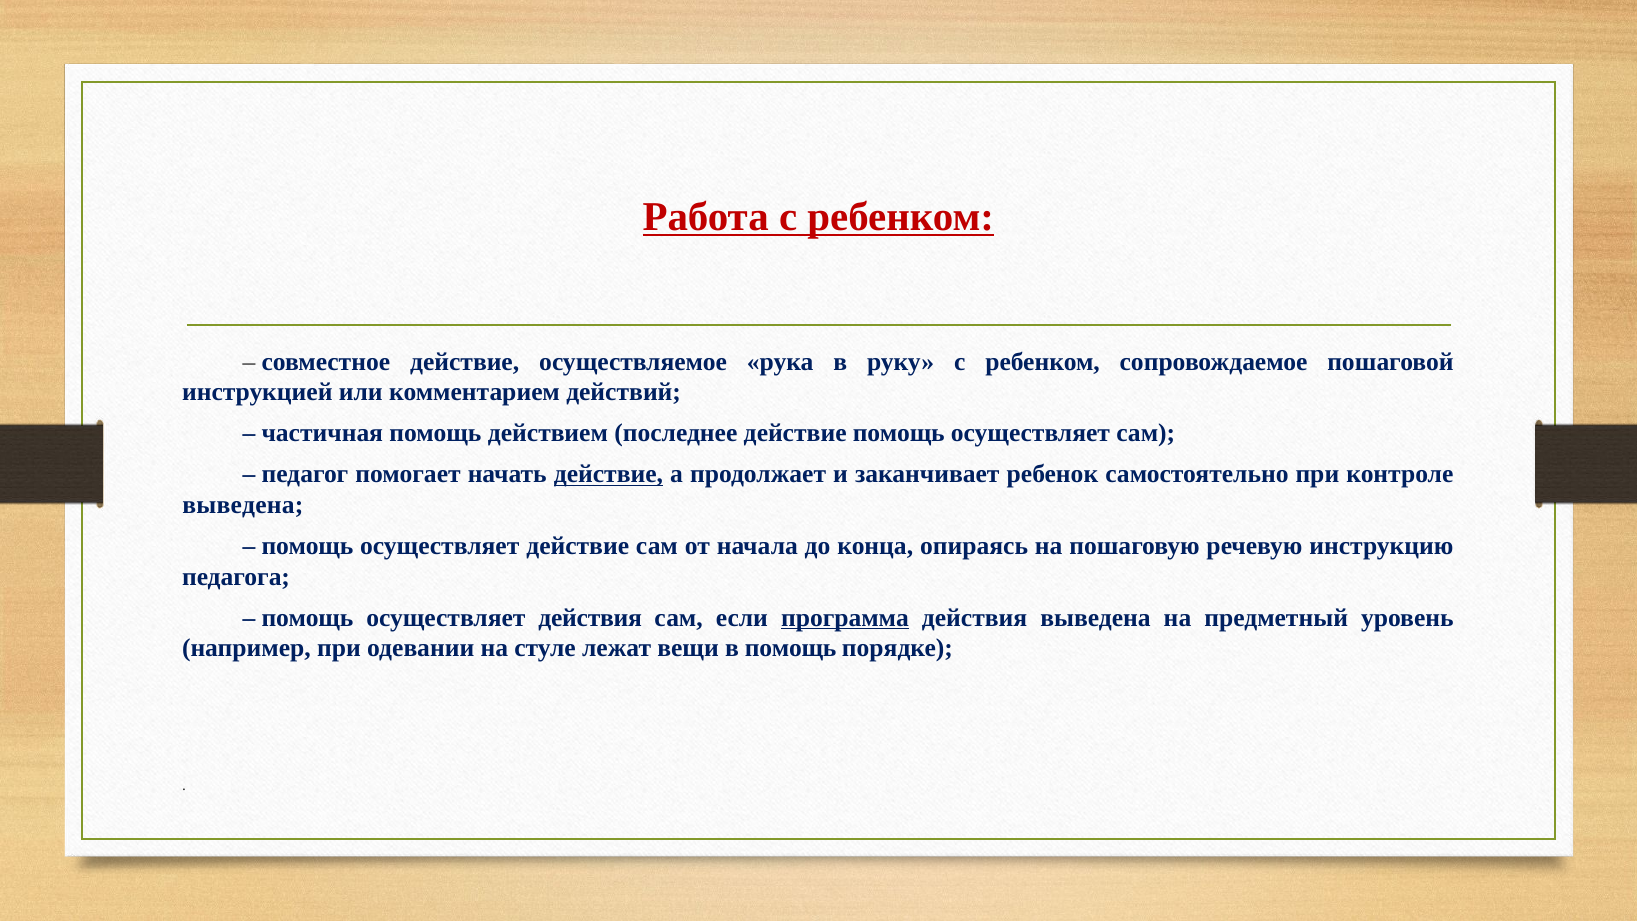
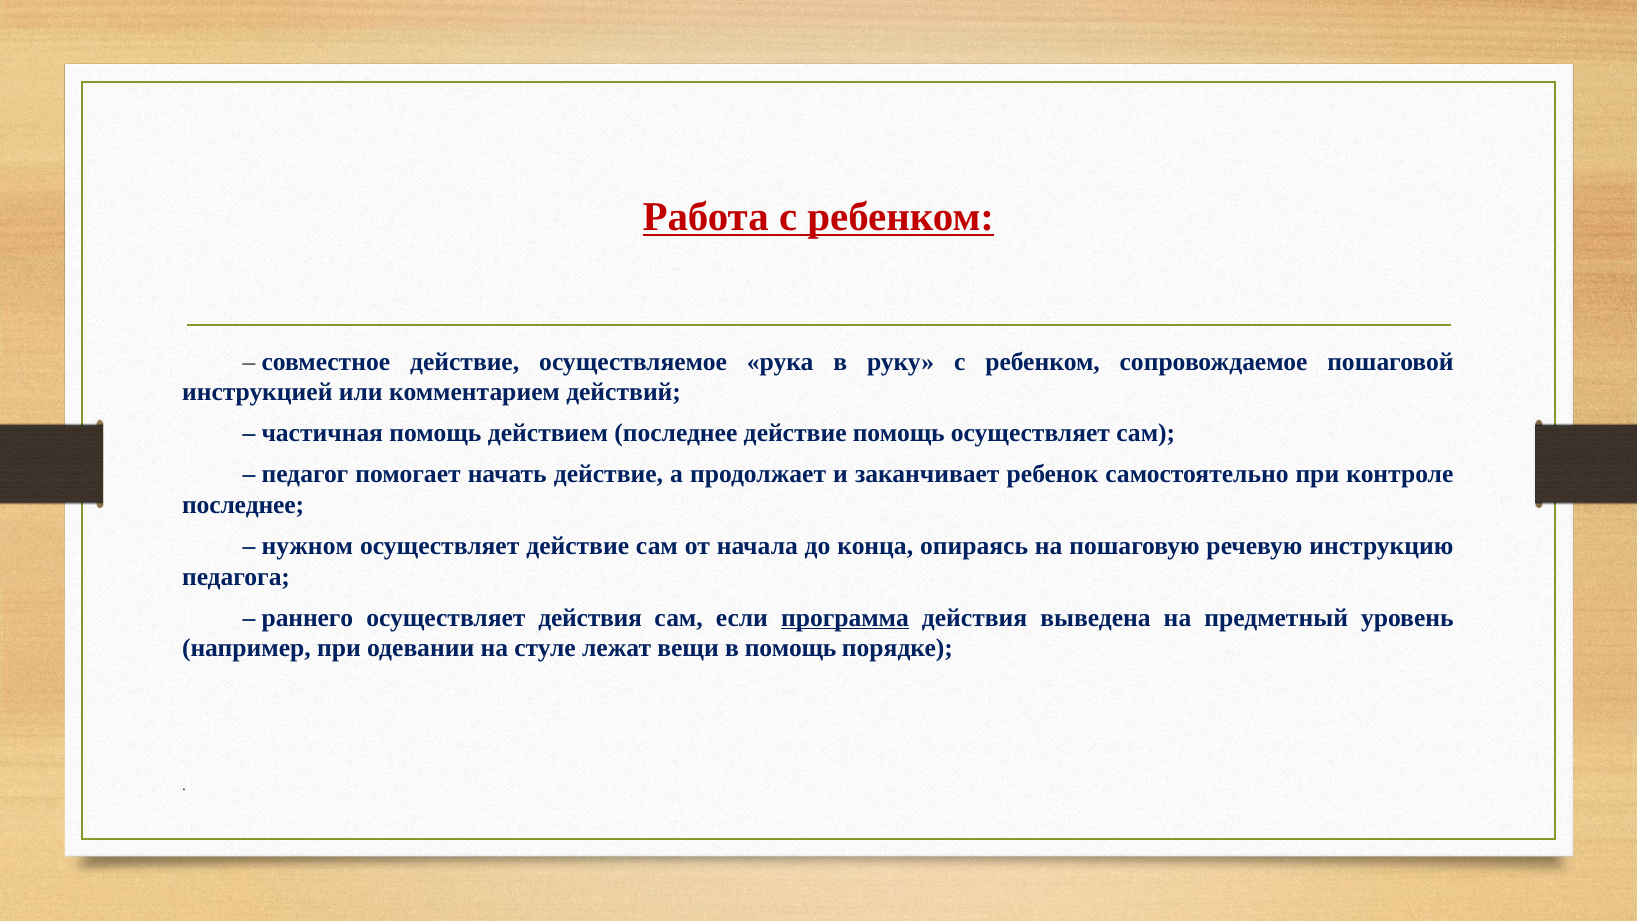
действие at (608, 474) underline: present -> none
выведена at (243, 505): выведена -> последнее
помощь at (308, 546): помощь -> нужном
помощь at (308, 618): помощь -> раннего
